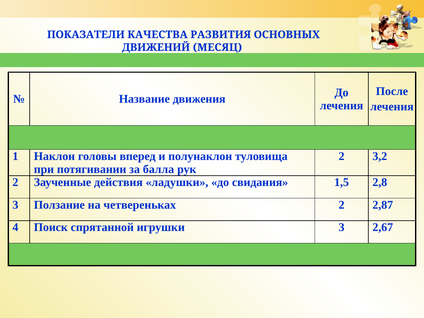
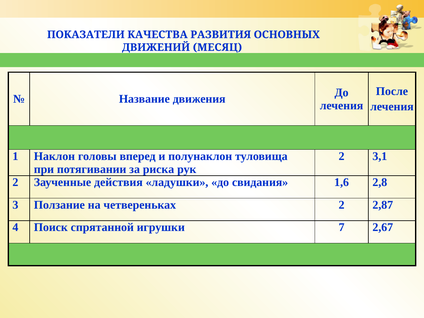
3,2: 3,2 -> 3,1
балла: балла -> риска
1,5: 1,5 -> 1,6
игрушки 3: 3 -> 7
